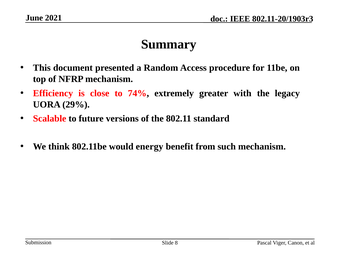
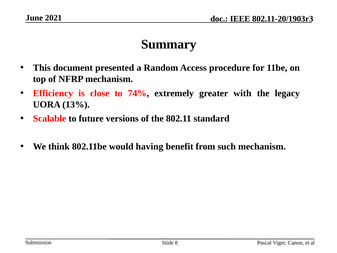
29%: 29% -> 13%
energy: energy -> having
